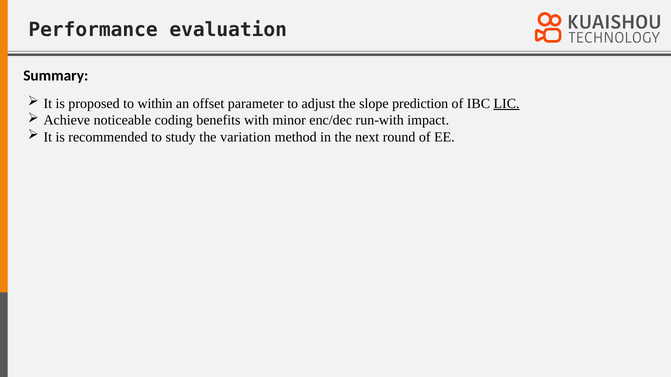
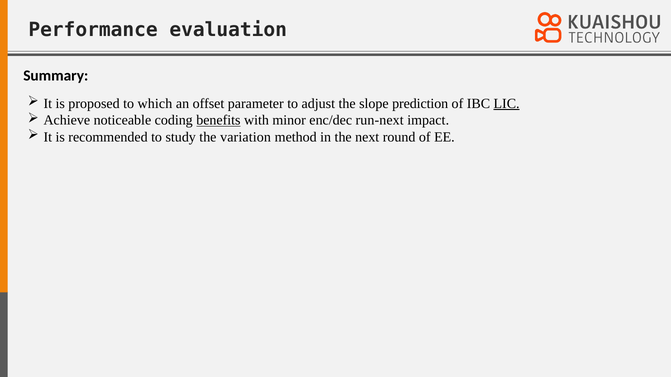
within: within -> which
benefits underline: none -> present
run-with: run-with -> run-next
